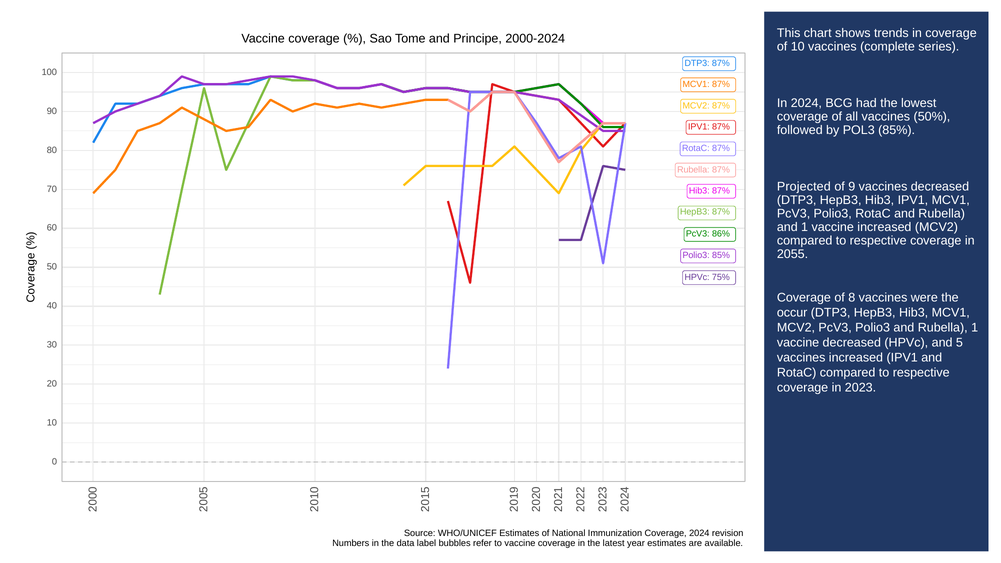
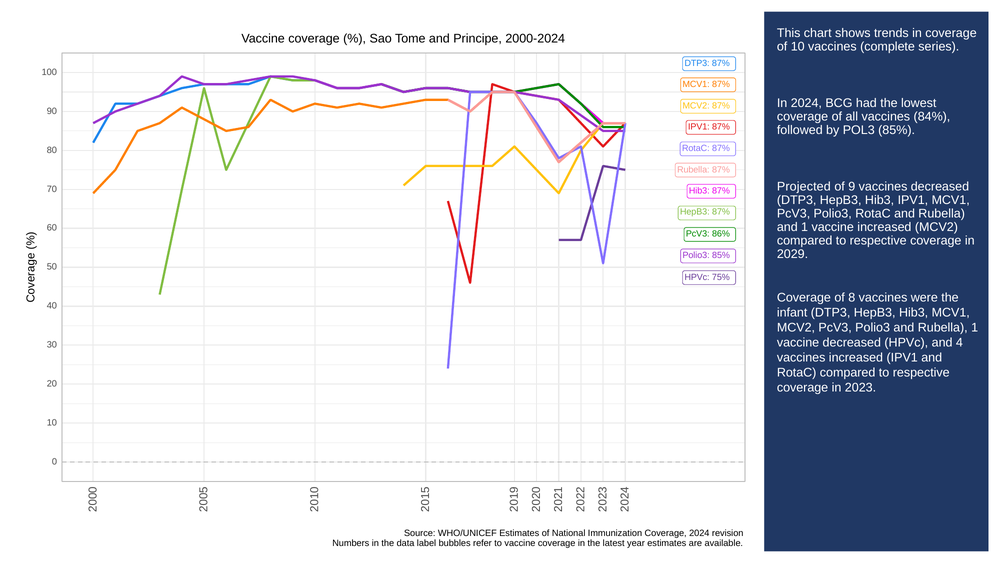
50%: 50% -> 84%
2055: 2055 -> 2029
occur: occur -> infant
and 5: 5 -> 4
